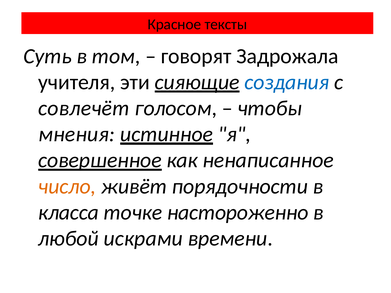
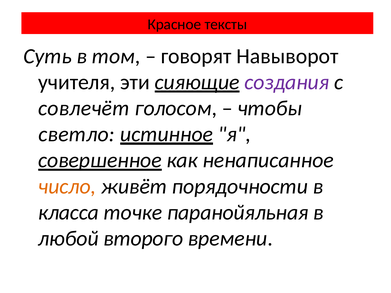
Задрожала: Задрожала -> Навыворот
создания colour: blue -> purple
мнения: мнения -> светло
настороженно: настороженно -> паранойяльная
искрами: искрами -> второго
